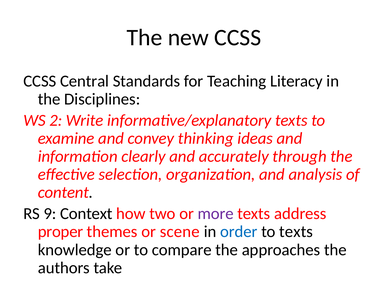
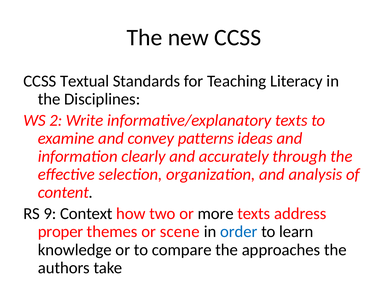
Central: Central -> Textual
thinking: thinking -> patterns
more colour: purple -> black
to texts: texts -> learn
